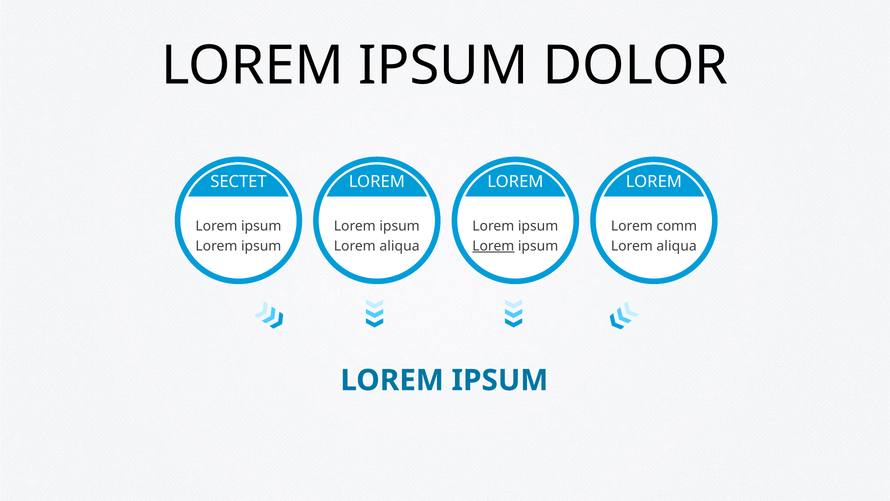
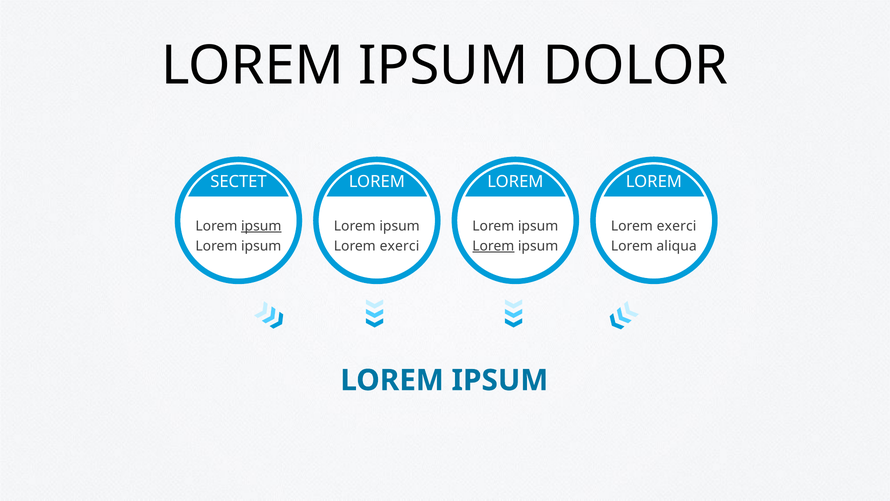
ipsum at (261, 226) underline: none -> present
comm at (677, 226): comm -> exerci
aliqua at (400, 246): aliqua -> exerci
